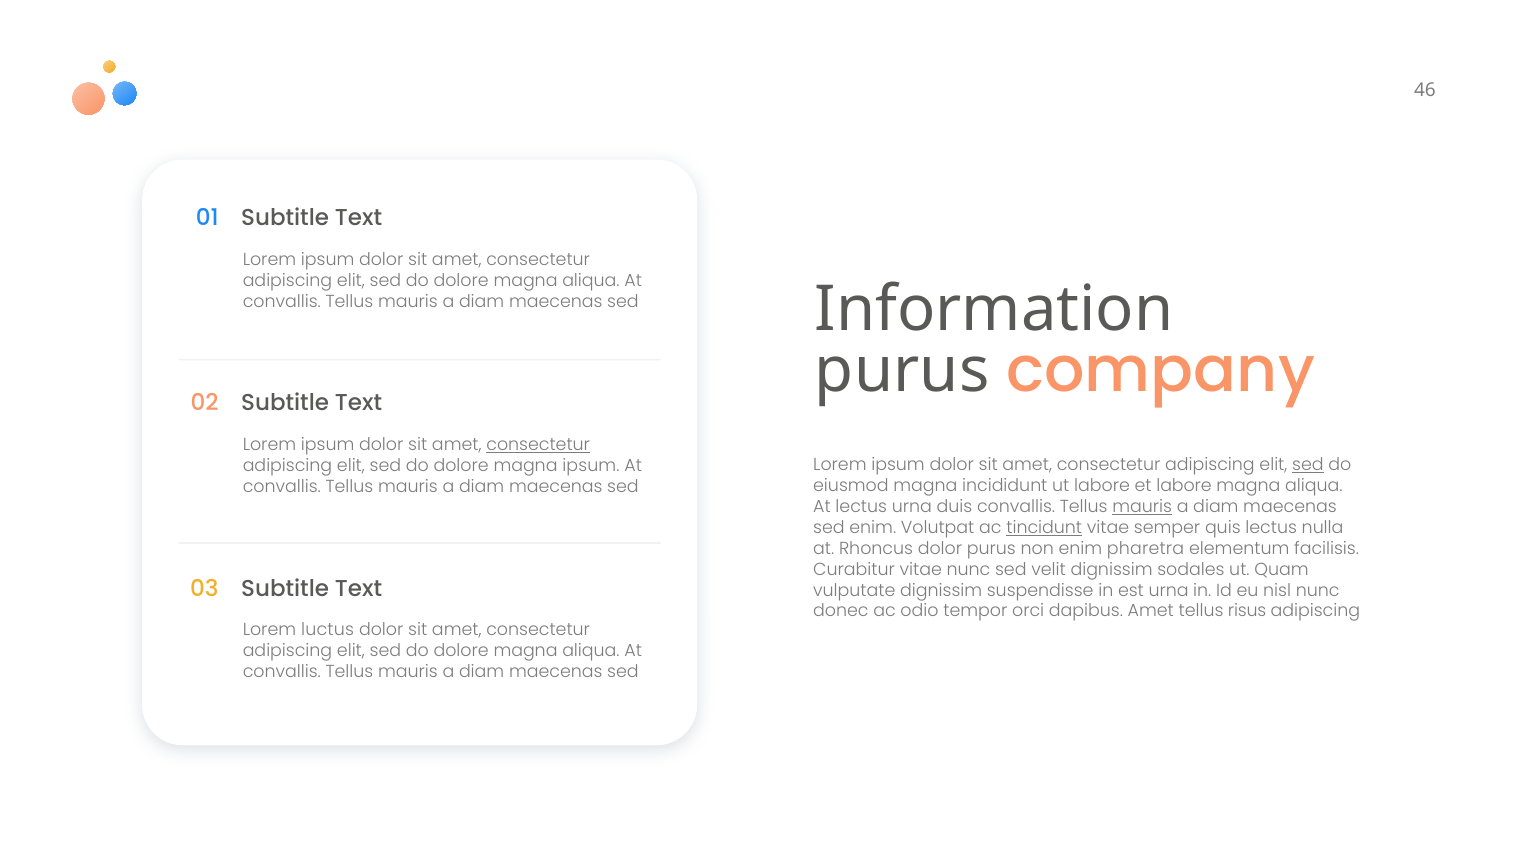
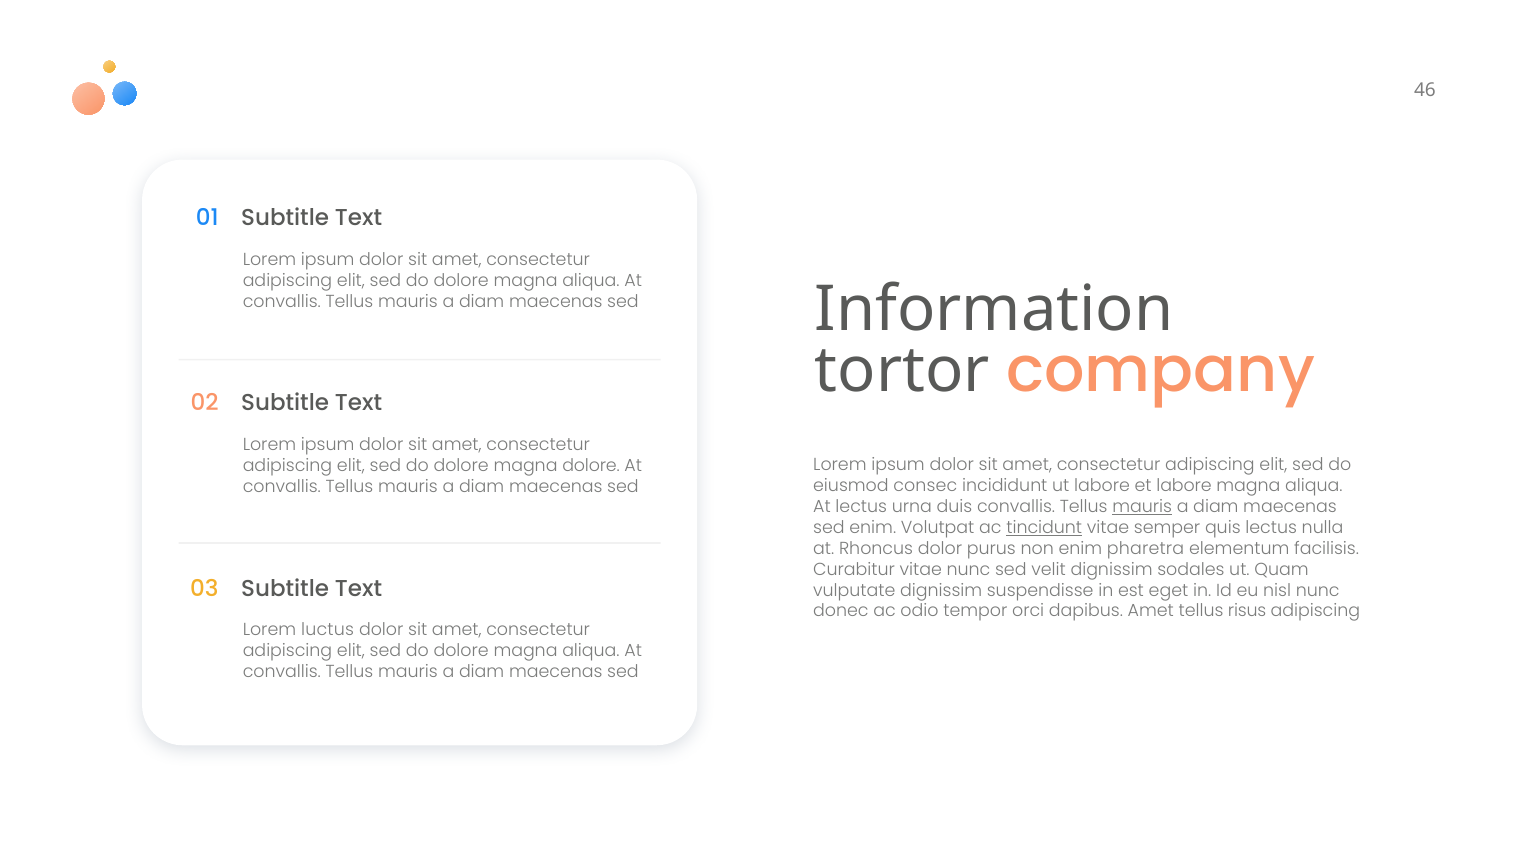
purus at (902, 371): purus -> tortor
consectetur at (538, 445) underline: present -> none
sed at (1308, 465) underline: present -> none
magna ipsum: ipsum -> dolore
eiusmod magna: magna -> consec
est urna: urna -> eget
